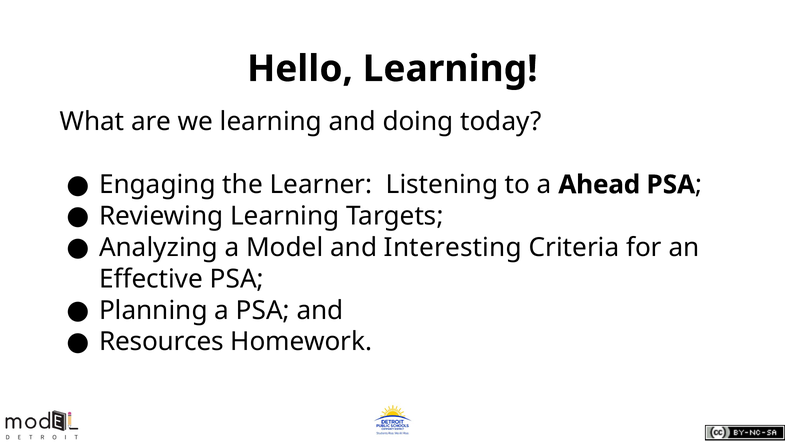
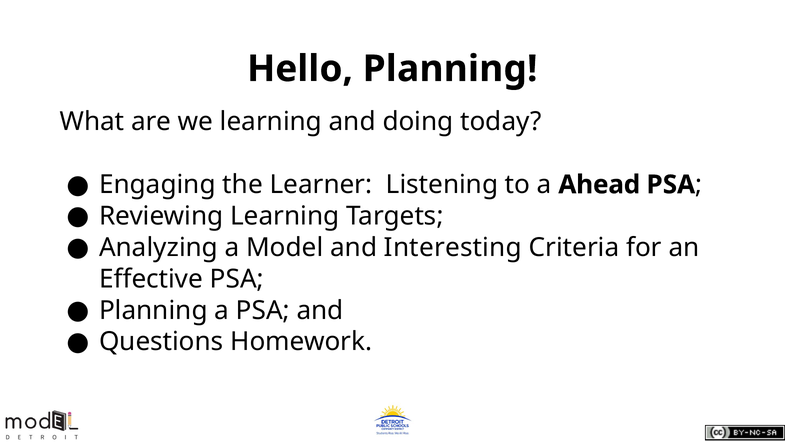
Hello Learning: Learning -> Planning
Resources: Resources -> Questions
